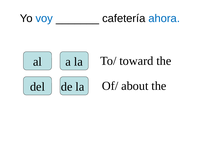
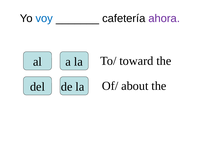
ahora colour: blue -> purple
